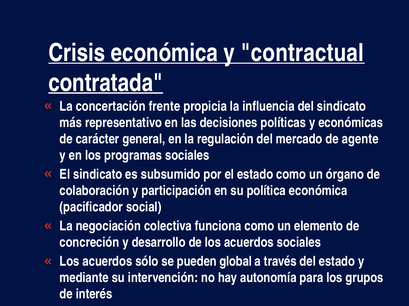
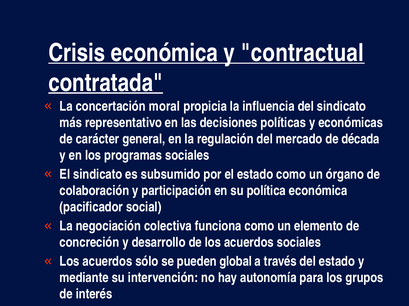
frente: frente -> moral
agente: agente -> década
